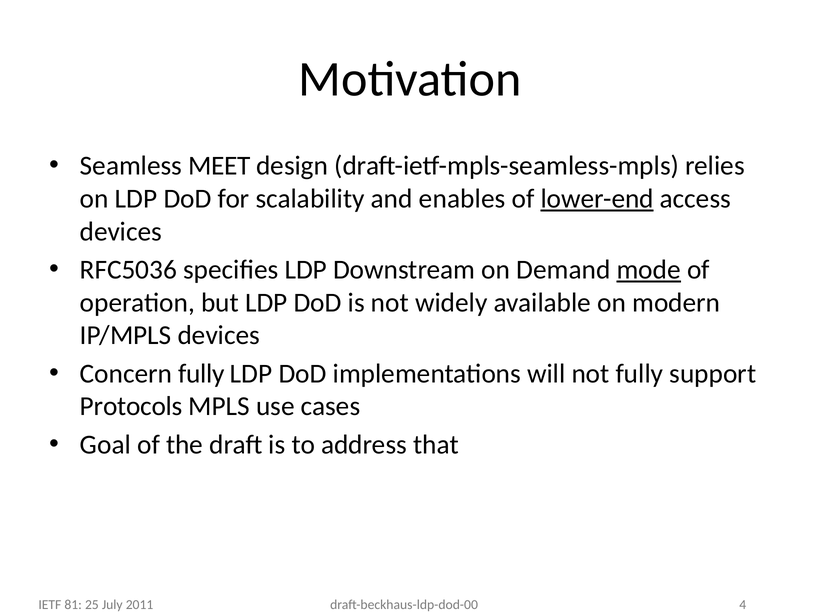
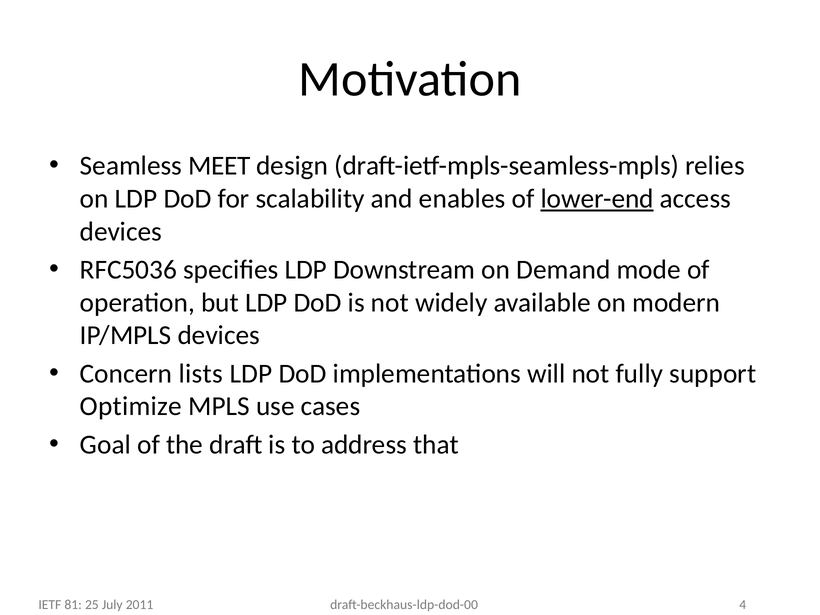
mode underline: present -> none
Concern fully: fully -> lists
Protocols: Protocols -> Optimize
